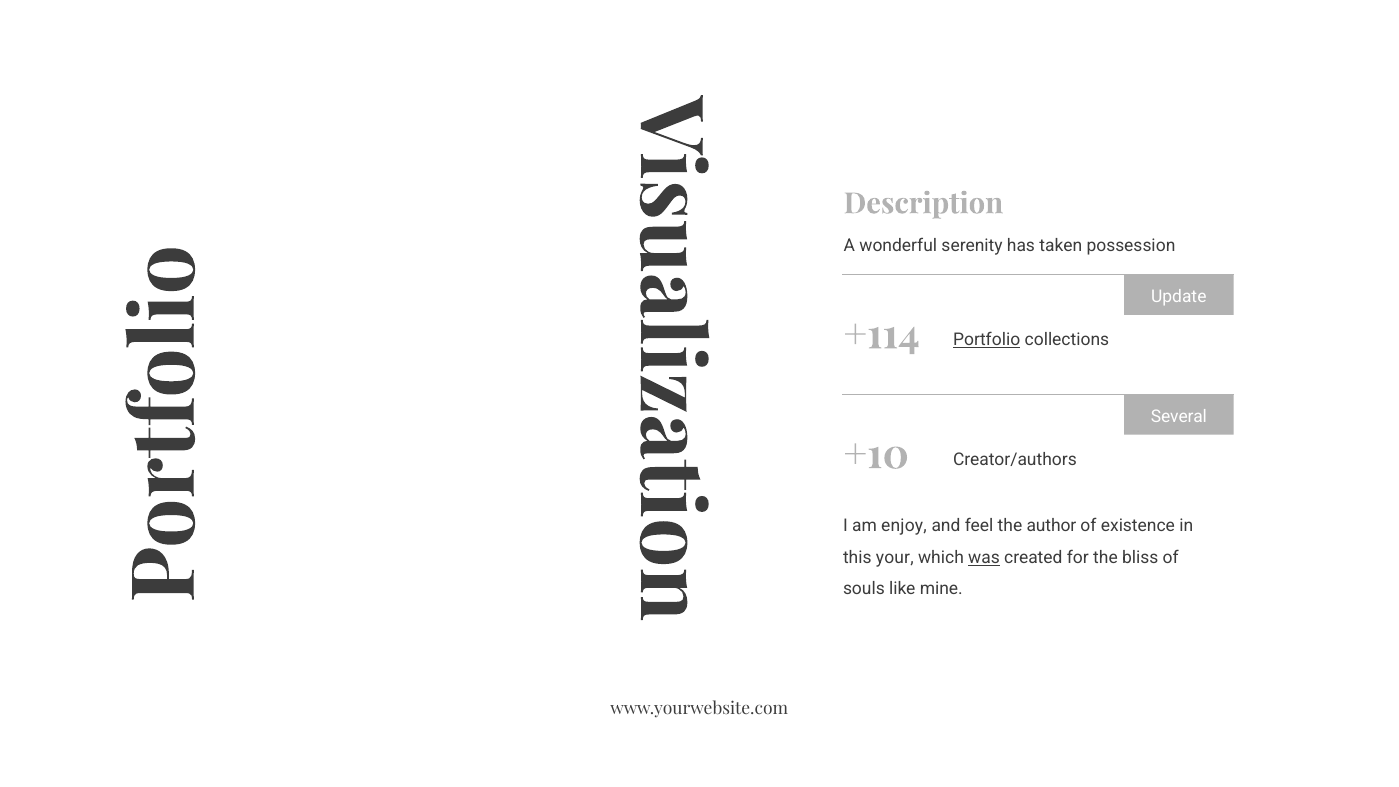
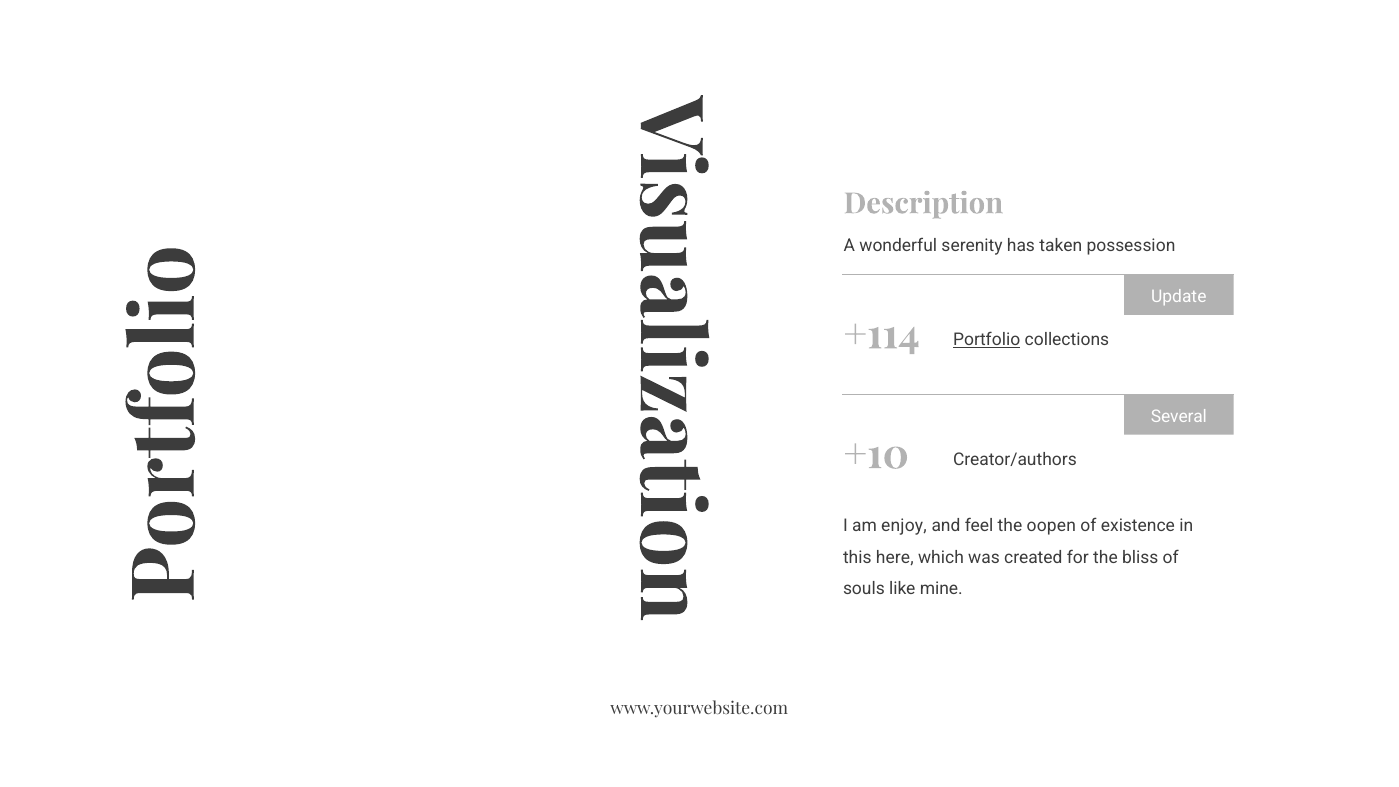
author: author -> oopen
your: your -> here
was underline: present -> none
